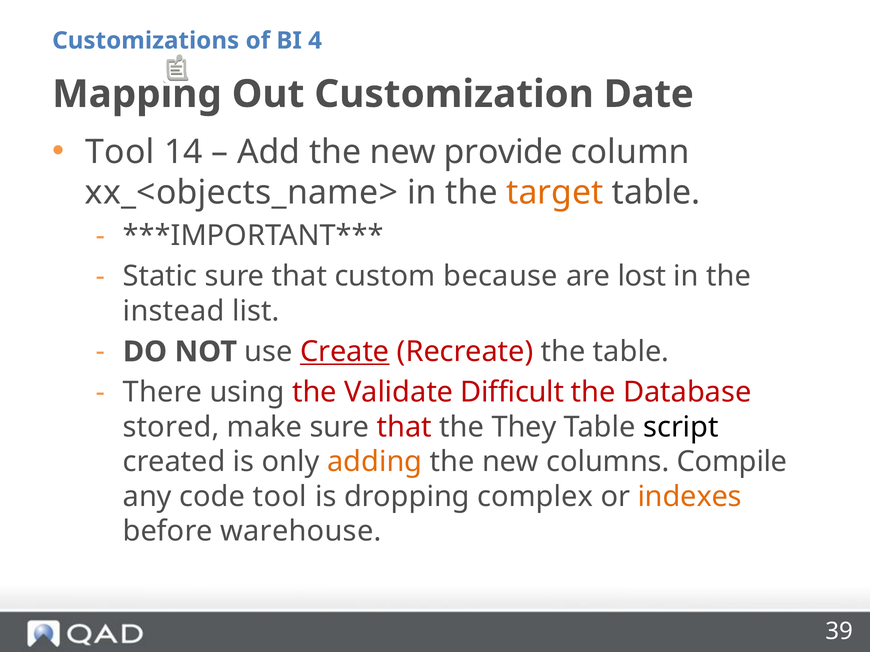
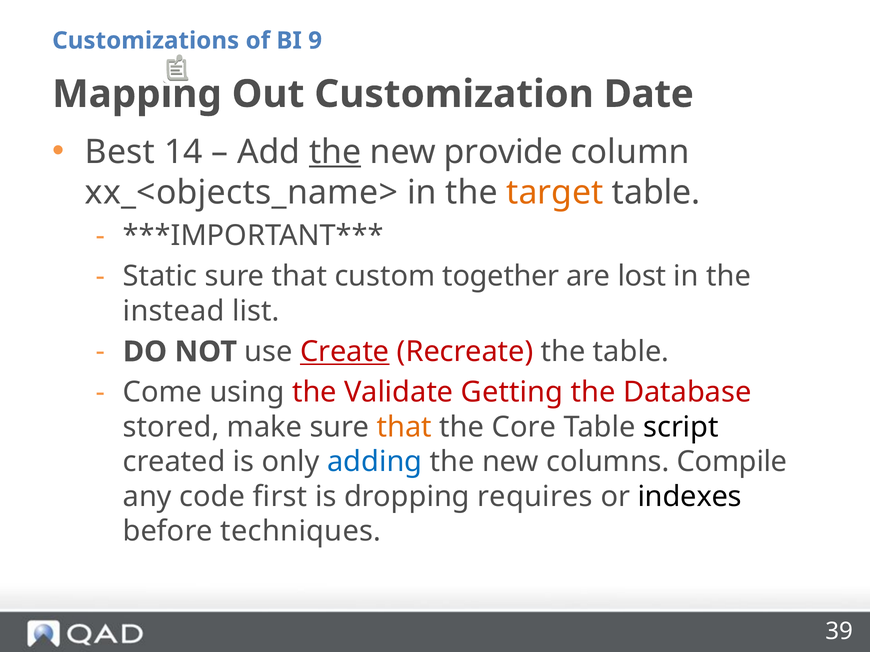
4: 4 -> 9
Tool at (120, 152): Tool -> Best
the at (335, 152) underline: none -> present
because: because -> together
There: There -> Come
Difficult: Difficult -> Getting
that at (404, 427) colour: red -> orange
They: They -> Core
adding colour: orange -> blue
code tool: tool -> first
complex: complex -> requires
indexes colour: orange -> black
warehouse: warehouse -> techniques
